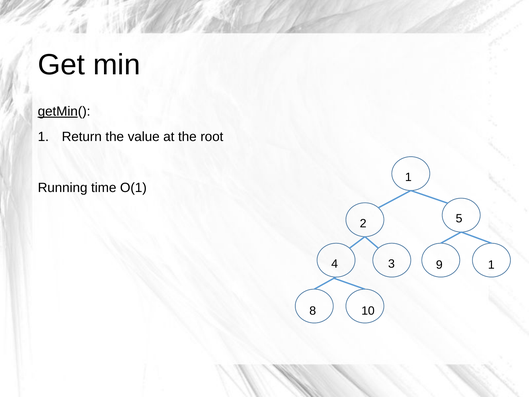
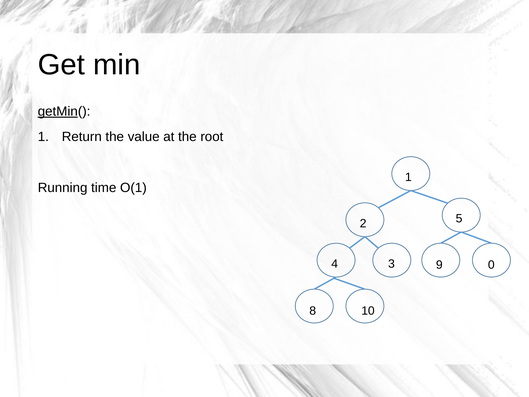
9 1: 1 -> 0
